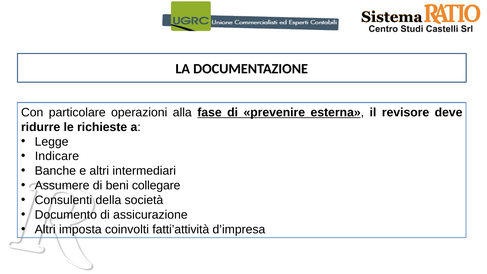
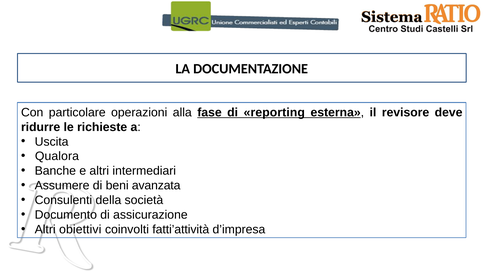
prevenire: prevenire -> reporting
Legge: Legge -> Uscita
Indicare: Indicare -> Qualora
collegare: collegare -> avanzata
imposta: imposta -> obiettivi
